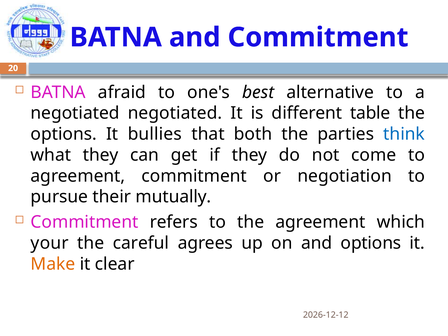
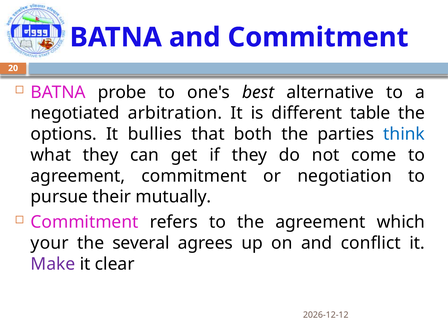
afraid: afraid -> probe
negotiated negotiated: negotiated -> arbitration
careful: careful -> several
and options: options -> conflict
Make colour: orange -> purple
